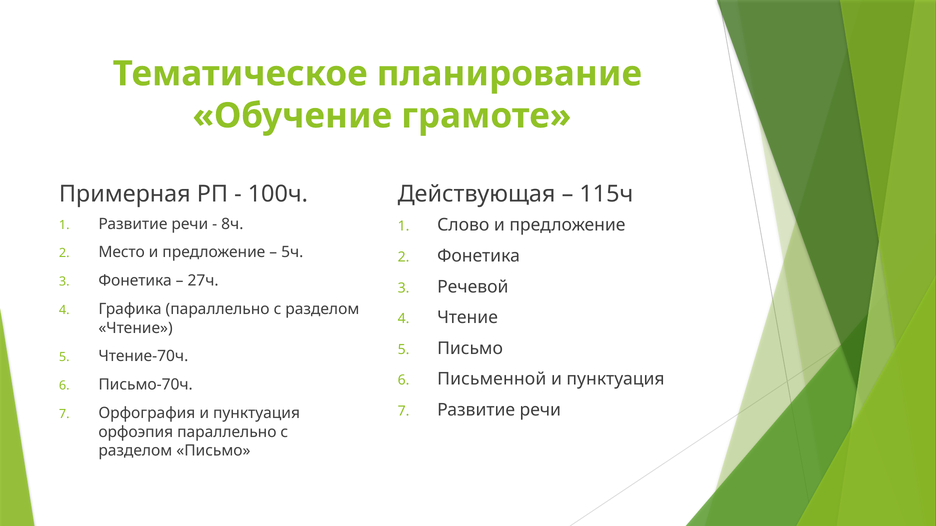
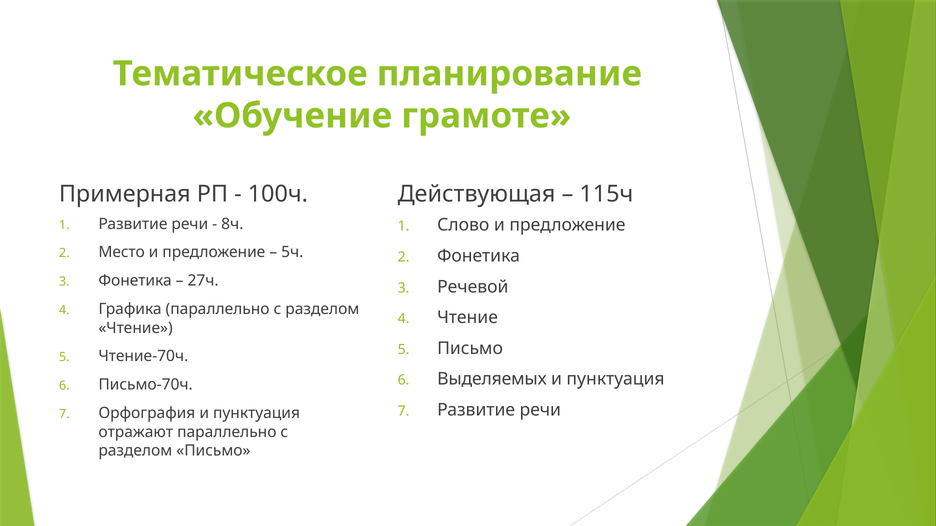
Письменной: Письменной -> Выделяемых
орфоэпия: орфоэпия -> отражают
